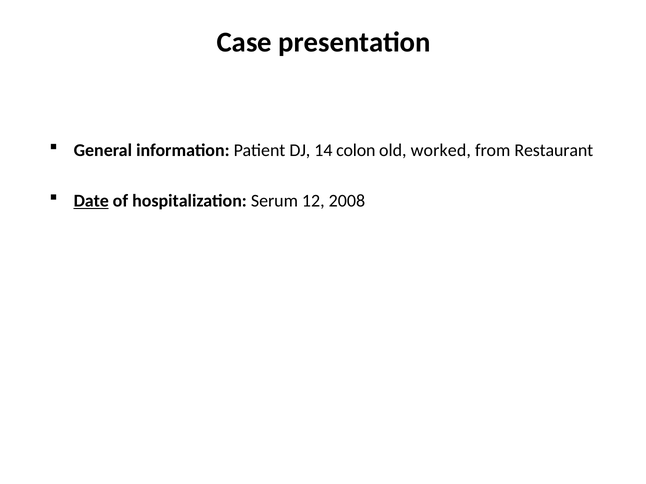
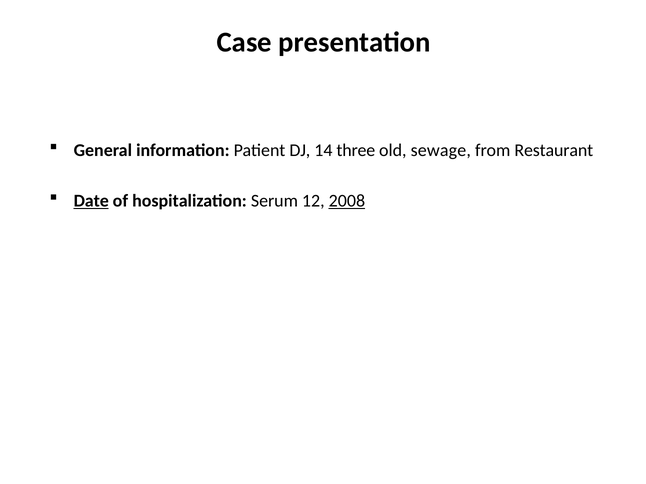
colon: colon -> three
worked: worked -> sewage
2008 underline: none -> present
